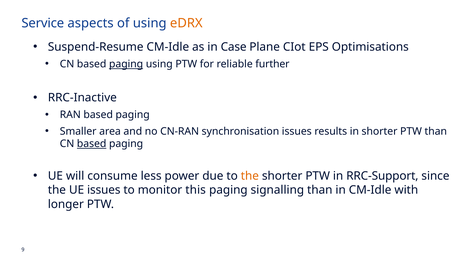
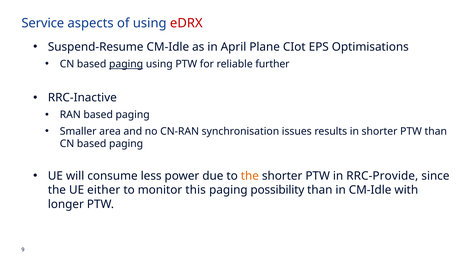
eDRX colour: orange -> red
Case: Case -> April
based at (92, 144) underline: present -> none
RRC-Support: RRC-Support -> RRC-Provide
UE issues: issues -> either
signalling: signalling -> possibility
